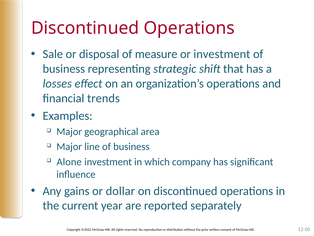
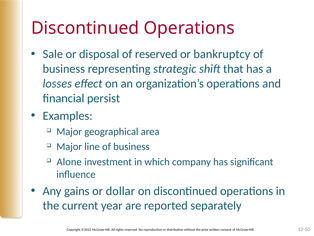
of measure: measure -> reserved
or investment: investment -> bankruptcy
trends: trends -> persist
